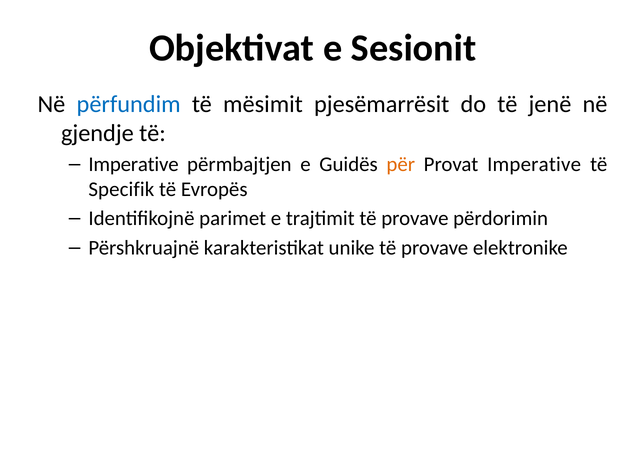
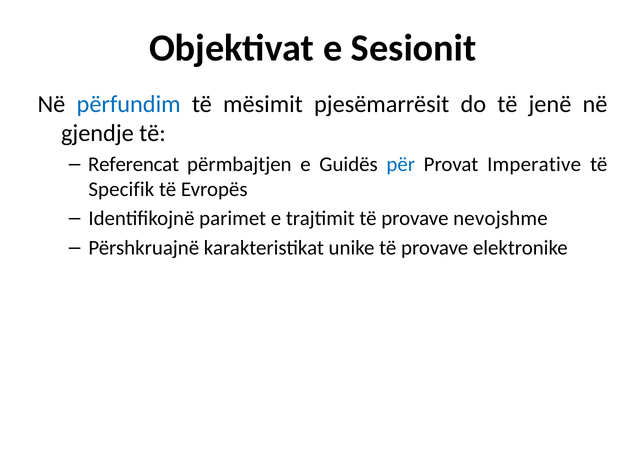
Imperative at (134, 164): Imperative -> Referencat
për colour: orange -> blue
përdorimin: përdorimin -> nevojshme
